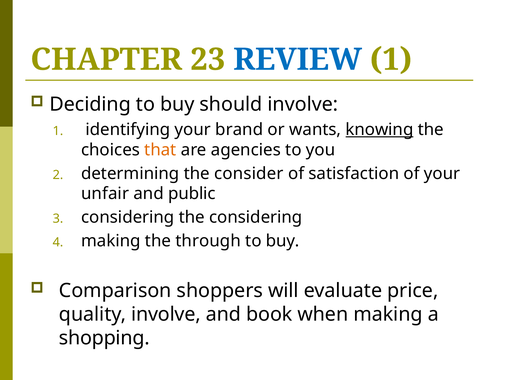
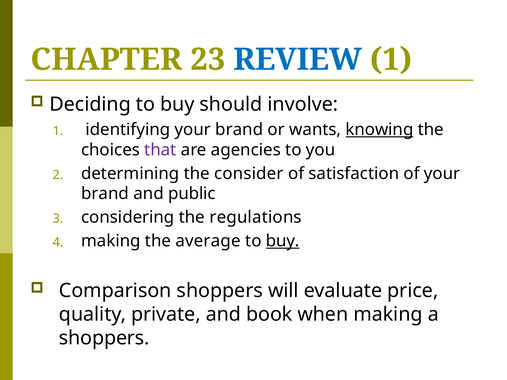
that colour: orange -> purple
unfair at (105, 194): unfair -> brand
the considering: considering -> regulations
through: through -> average
buy at (283, 241) underline: none -> present
quality involve: involve -> private
shopping at (104, 338): shopping -> shoppers
